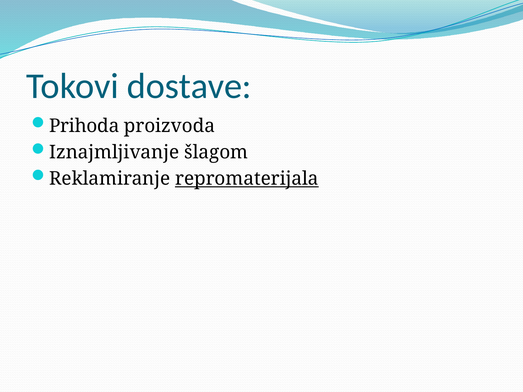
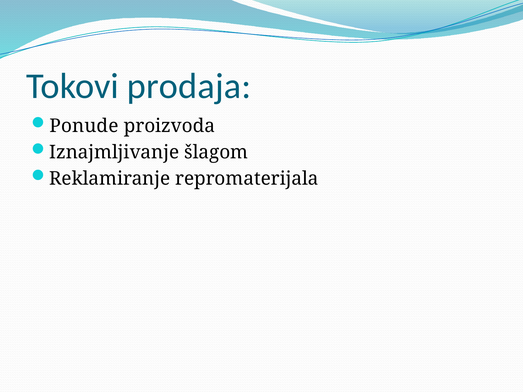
dostave: dostave -> prodaja
Prihoda: Prihoda -> Ponude
repromaterijala underline: present -> none
